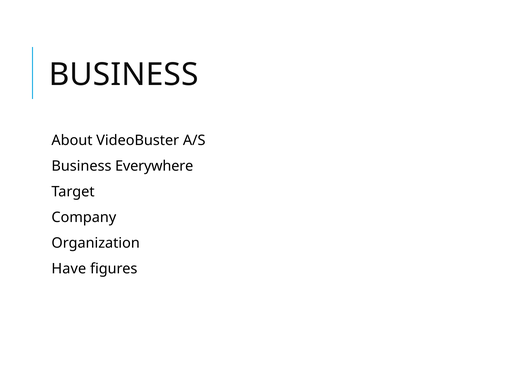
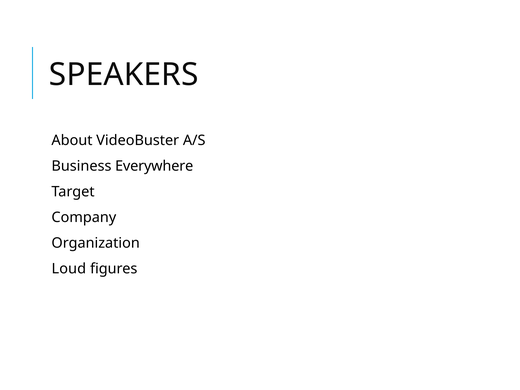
BUSINESS at (124, 75): BUSINESS -> SPEAKERS
Have: Have -> Loud
